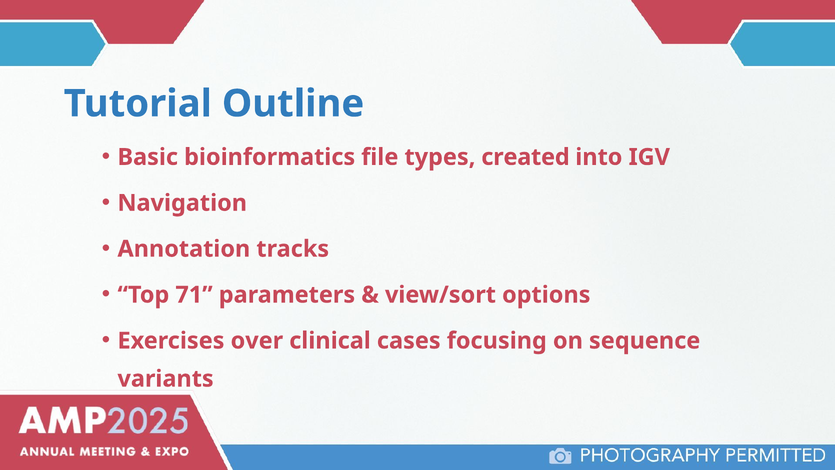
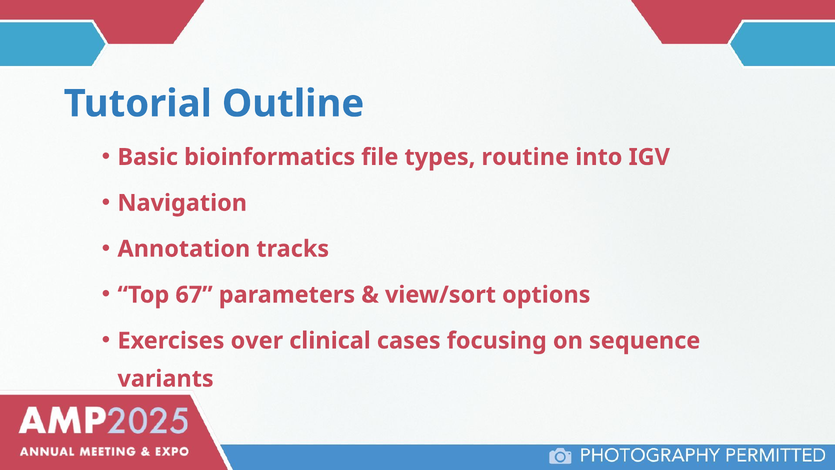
created: created -> routine
71: 71 -> 67
